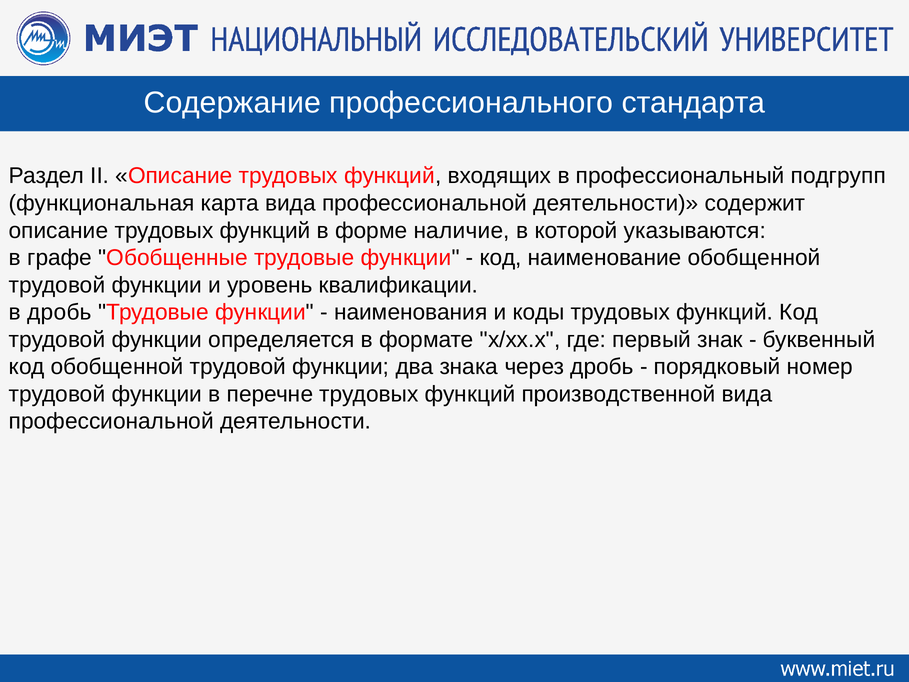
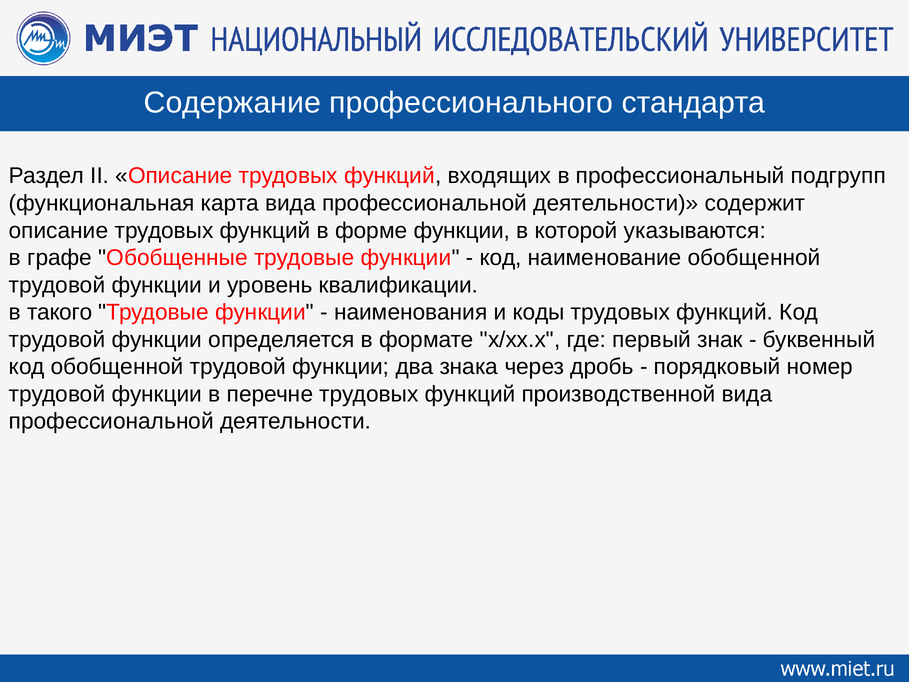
форме наличие: наличие -> функции
в дробь: дробь -> такого
